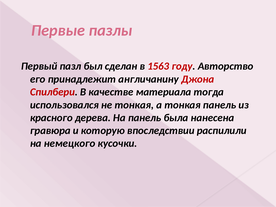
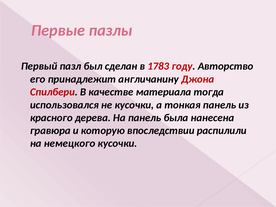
1563: 1563 -> 1783
не тонкая: тонкая -> кусочки
